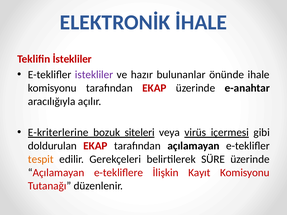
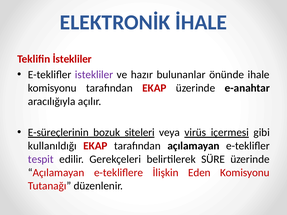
E-kriterlerine: E-kriterlerine -> E-süreçlerinin
doldurulan: doldurulan -> kullanıldığı
tespit colour: orange -> purple
Kayıt: Kayıt -> Eden
